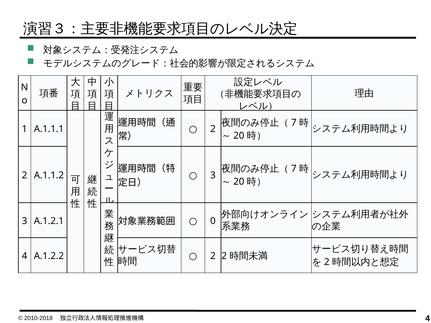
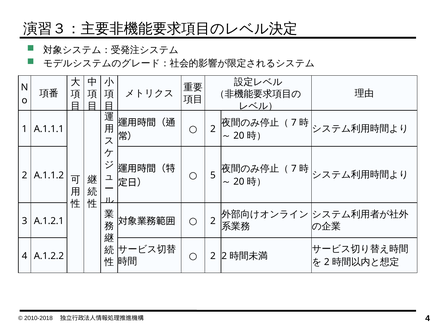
3 at (213, 175): 3 -> 5
0 at (213, 221): 0 -> 2
